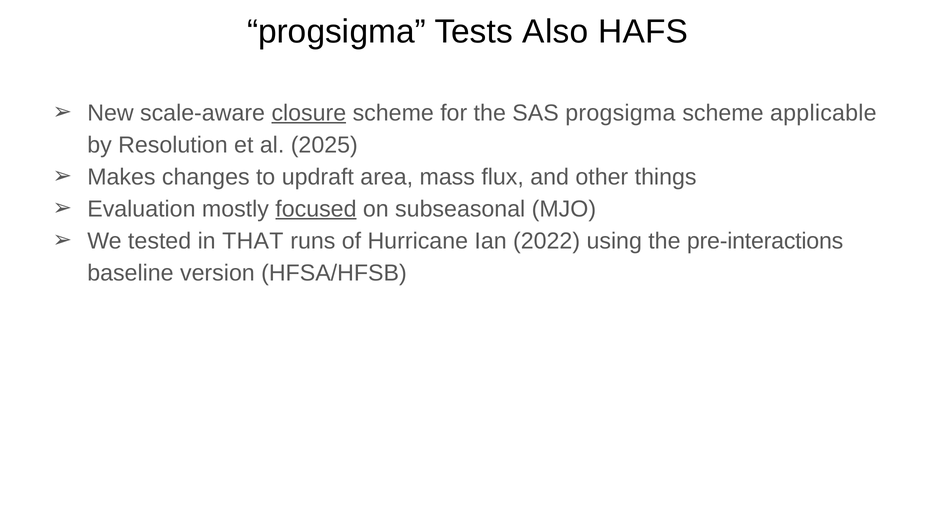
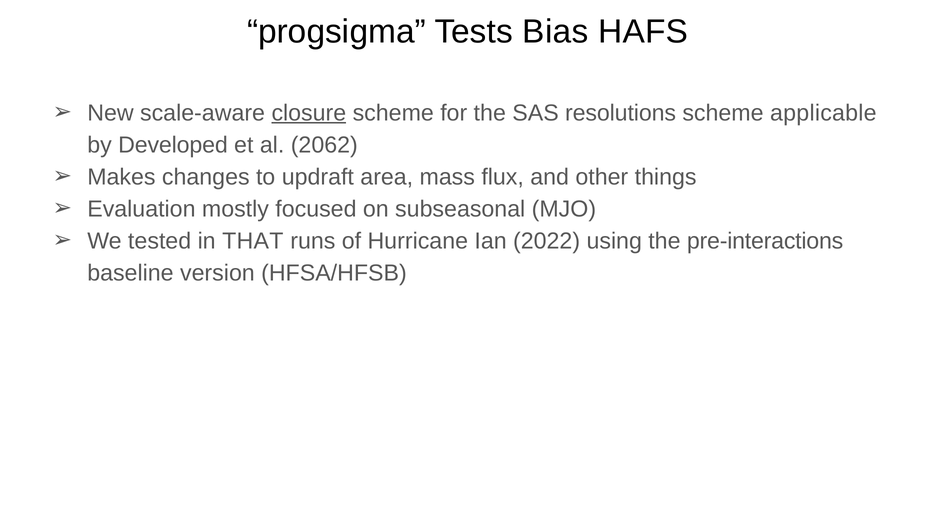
Also: Also -> Bias
SAS progsigma: progsigma -> resolutions
Resolution: Resolution -> Developed
2025: 2025 -> 2062
focused underline: present -> none
